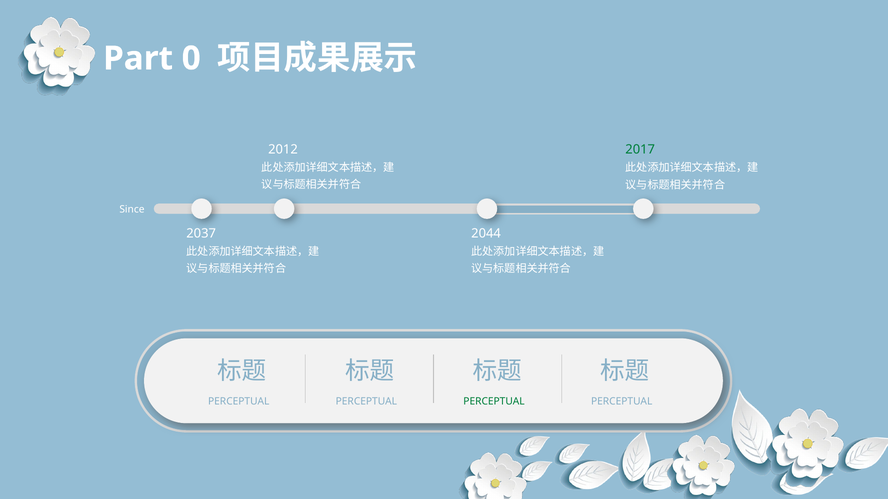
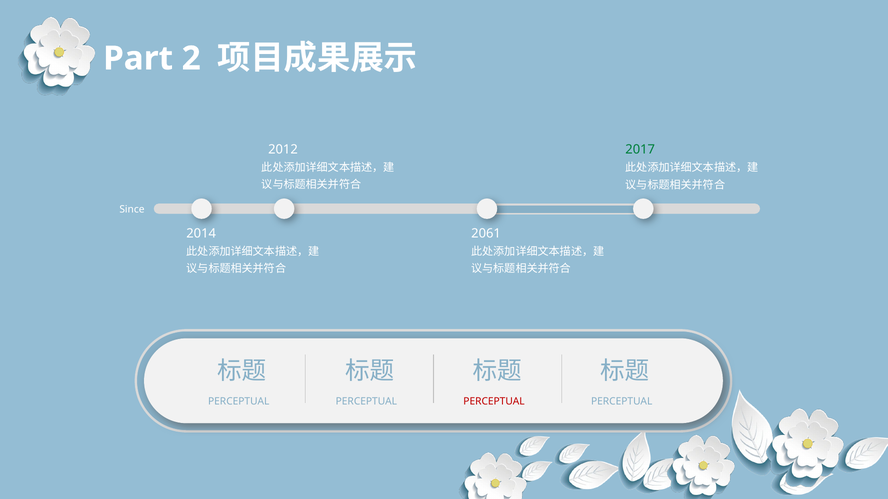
0: 0 -> 2
2037: 2037 -> 2014
2044: 2044 -> 2061
PERCEPTUAL at (494, 402) colour: green -> red
